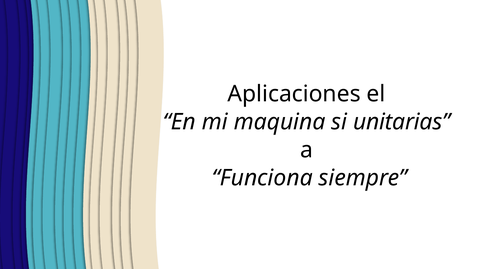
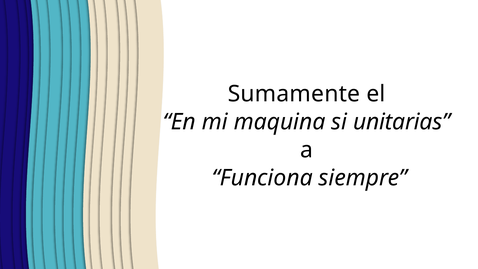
Aplicaciones: Aplicaciones -> Sumamente
